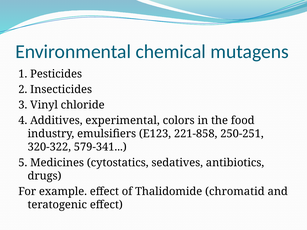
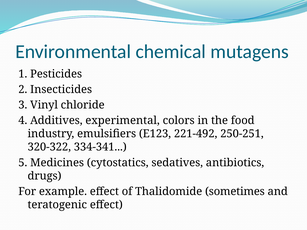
221-858: 221-858 -> 221-492
579-341: 579-341 -> 334-341
chromatid: chromatid -> sometimes
